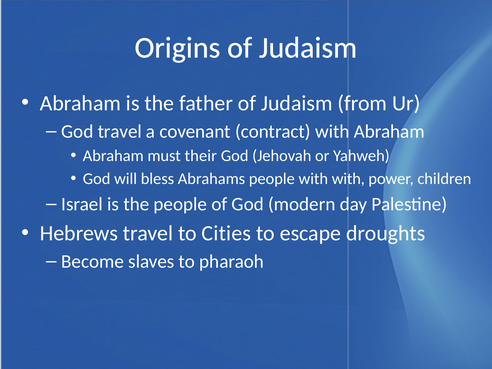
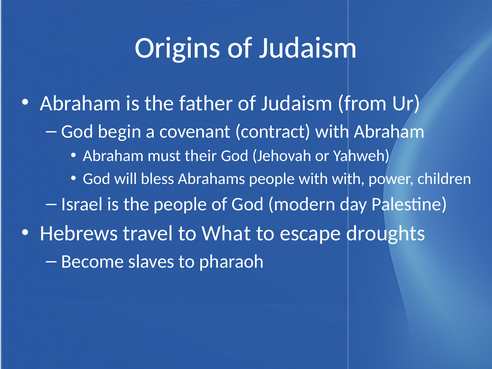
God travel: travel -> begin
Cities: Cities -> What
